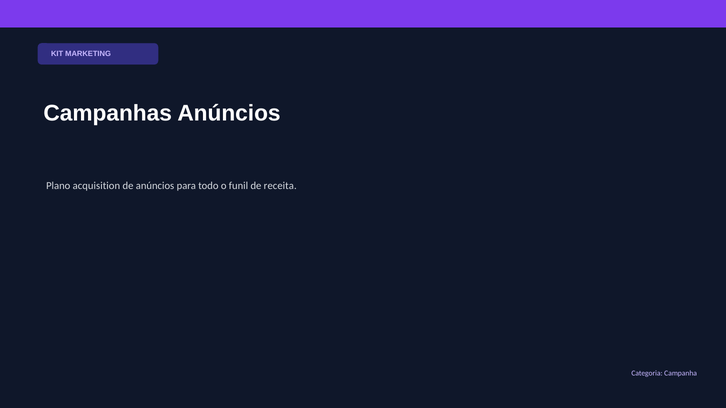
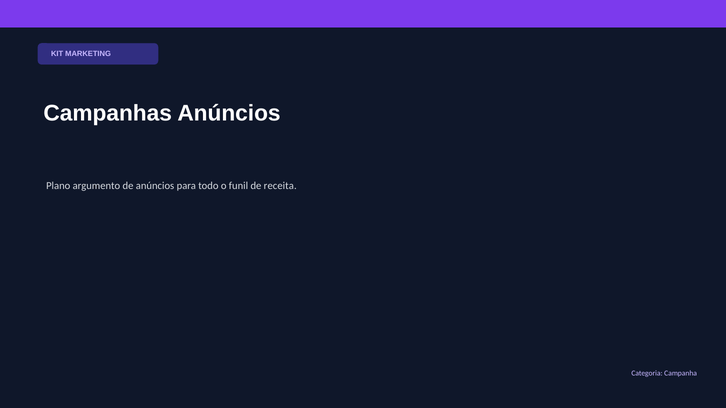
acquisition: acquisition -> argumento
